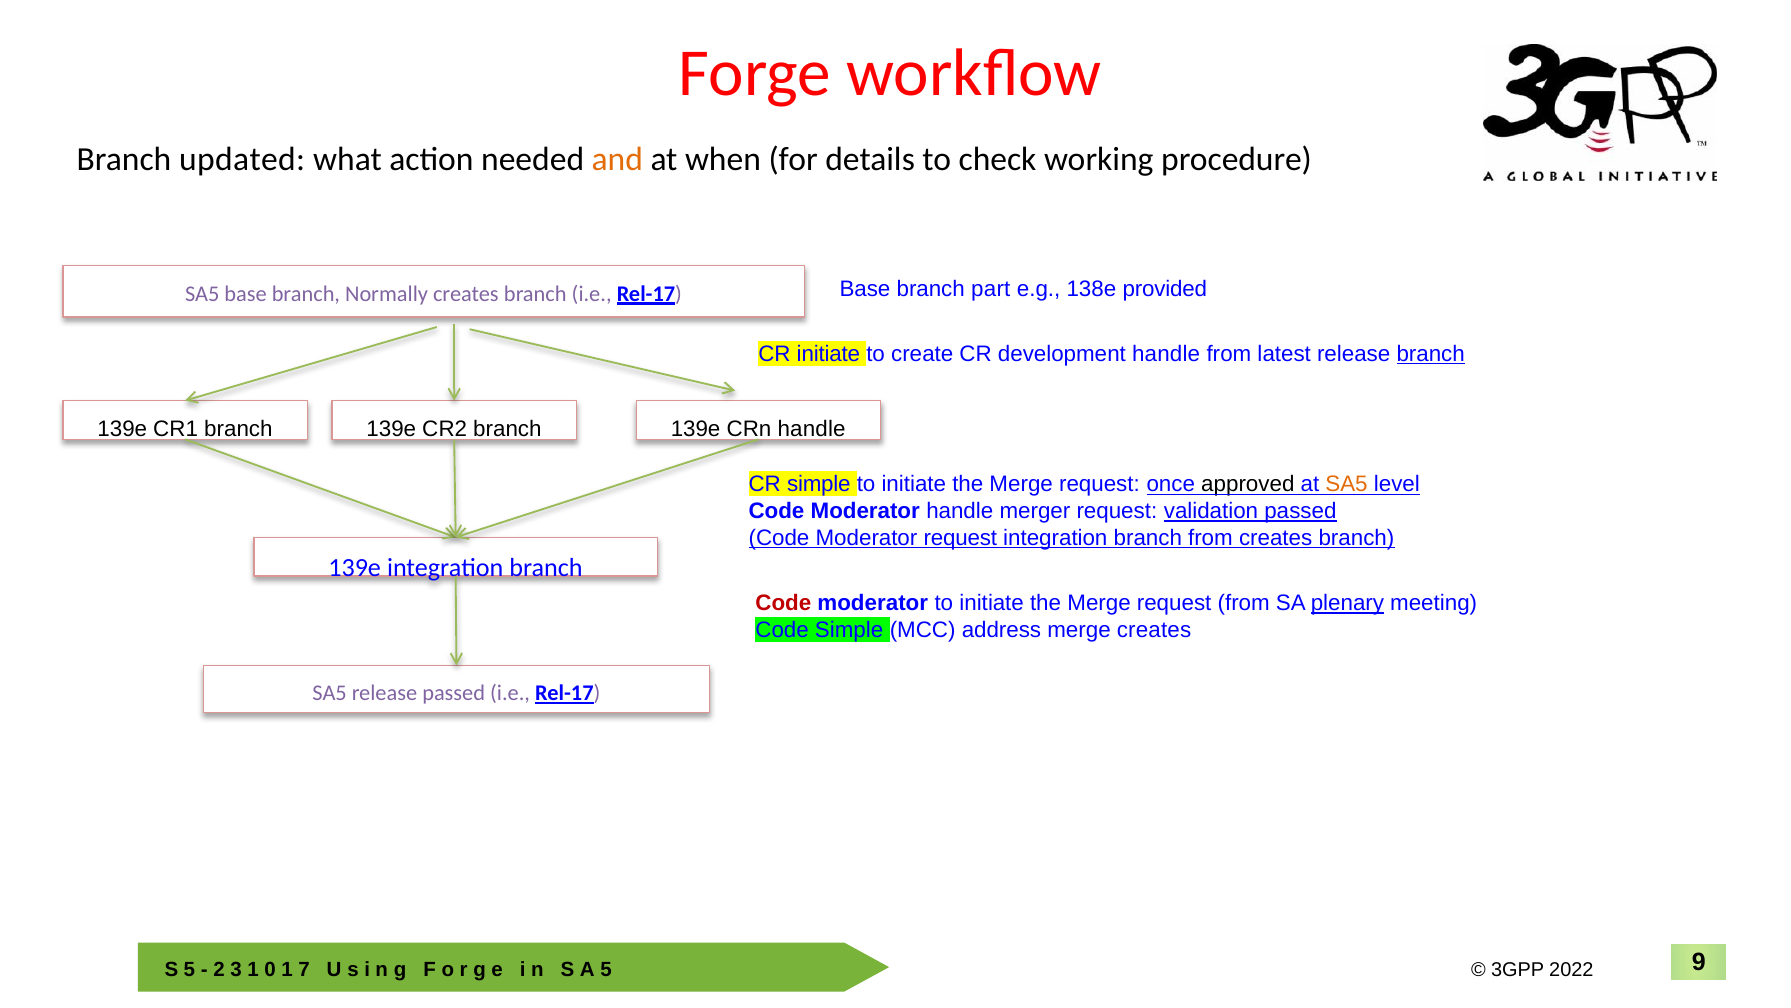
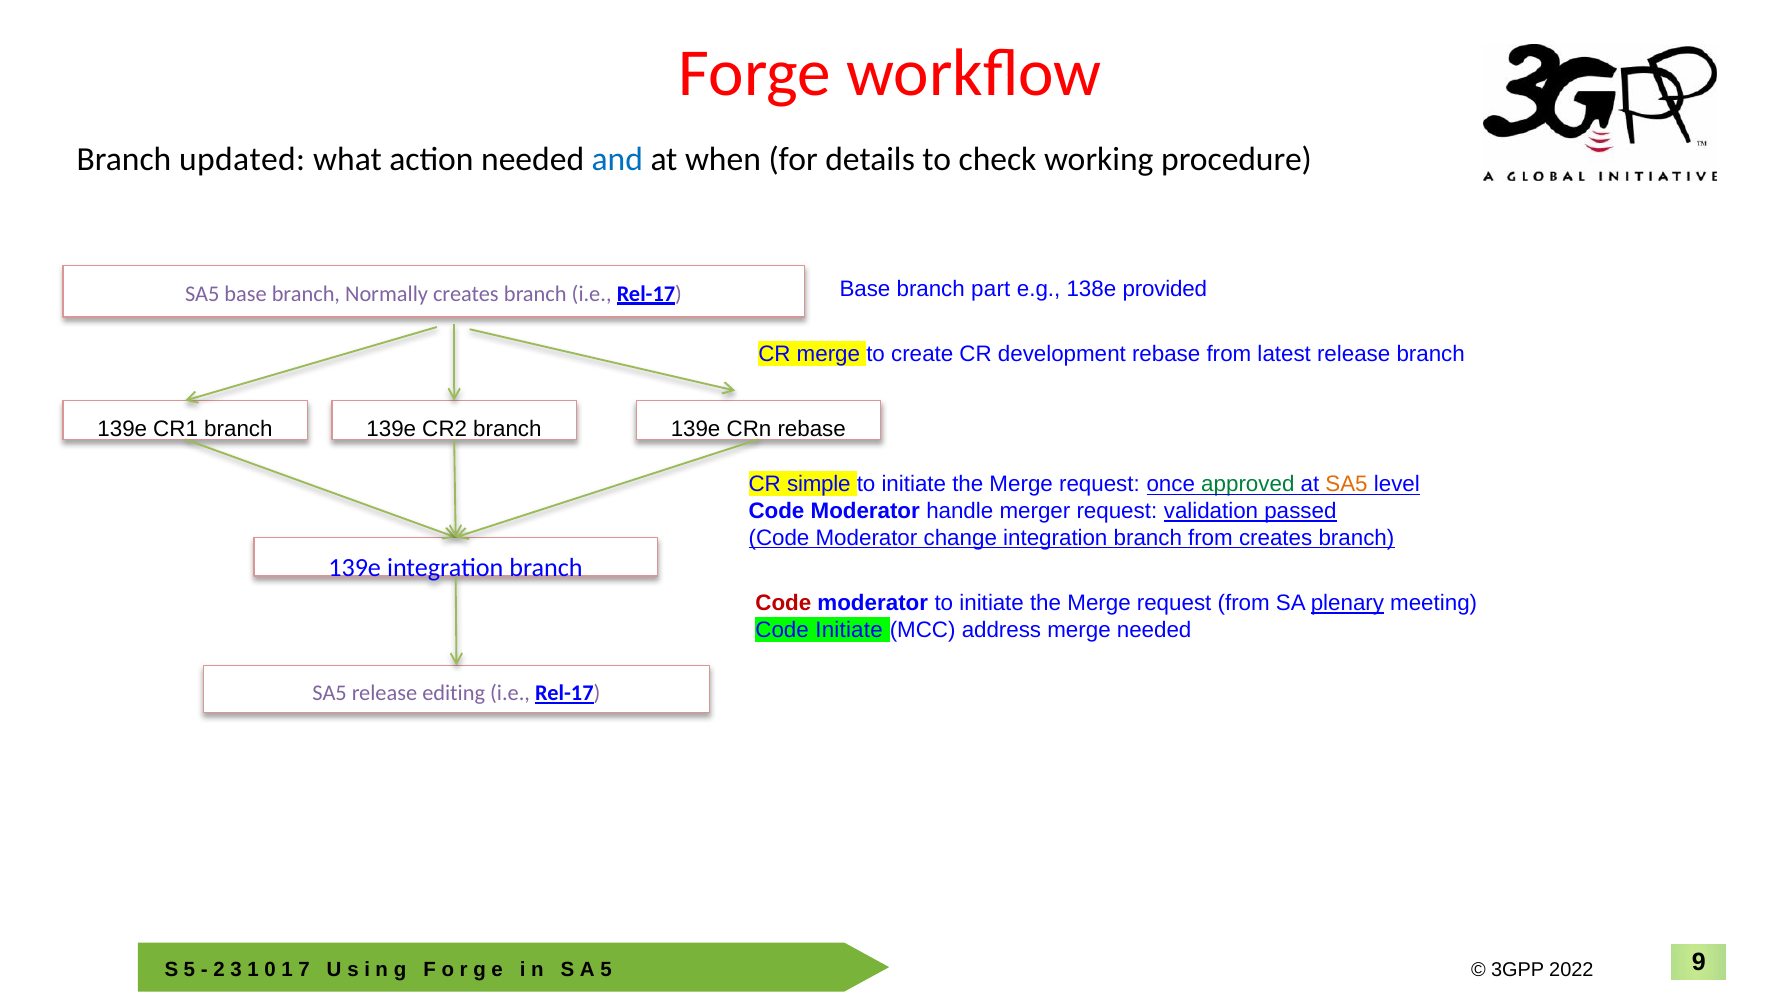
and colour: orange -> blue
CR initiate: initiate -> merge
development handle: handle -> rebase
branch at (1431, 354) underline: present -> none
handle at (812, 428): handle -> rebase
approved colour: black -> green
Moderator request: request -> change
Code Simple: Simple -> Initiate
merge creates: creates -> needed
release passed: passed -> editing
